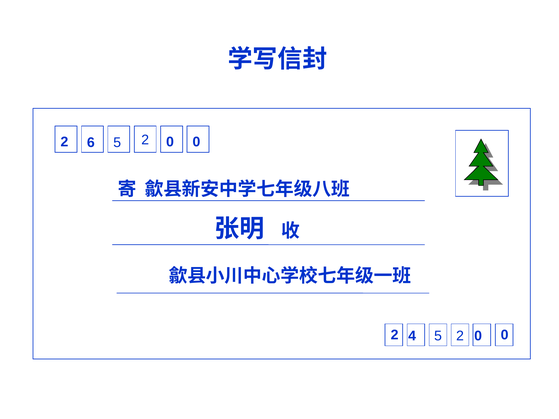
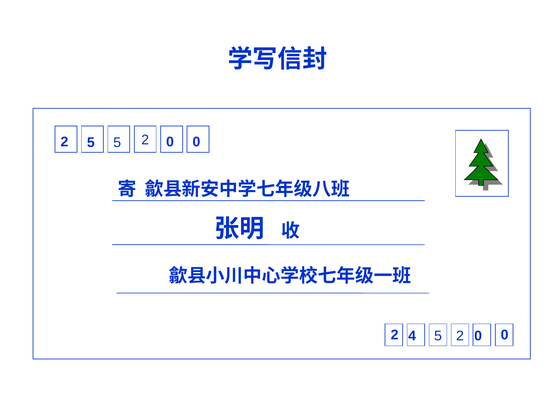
6 at (91, 143): 6 -> 5
